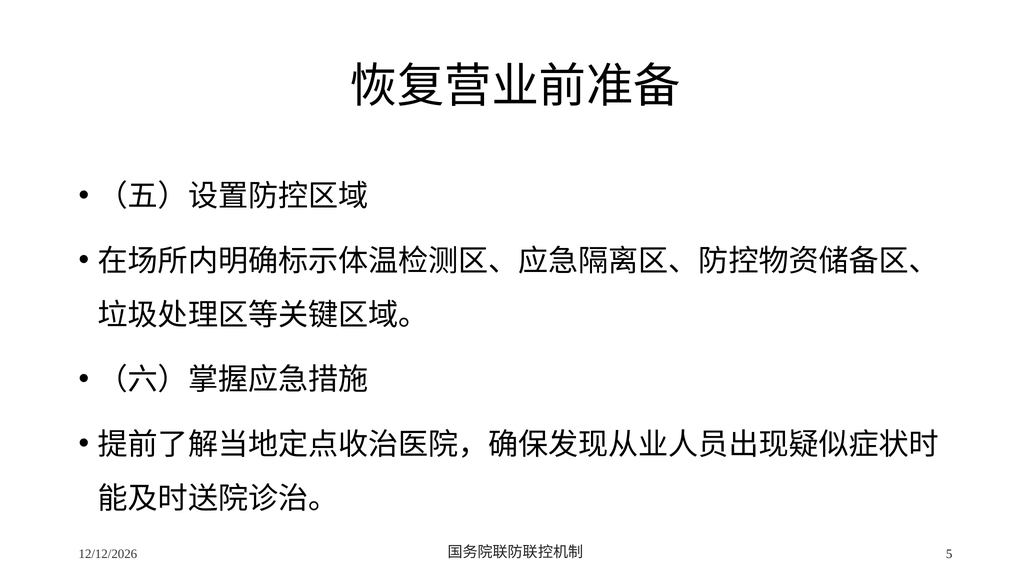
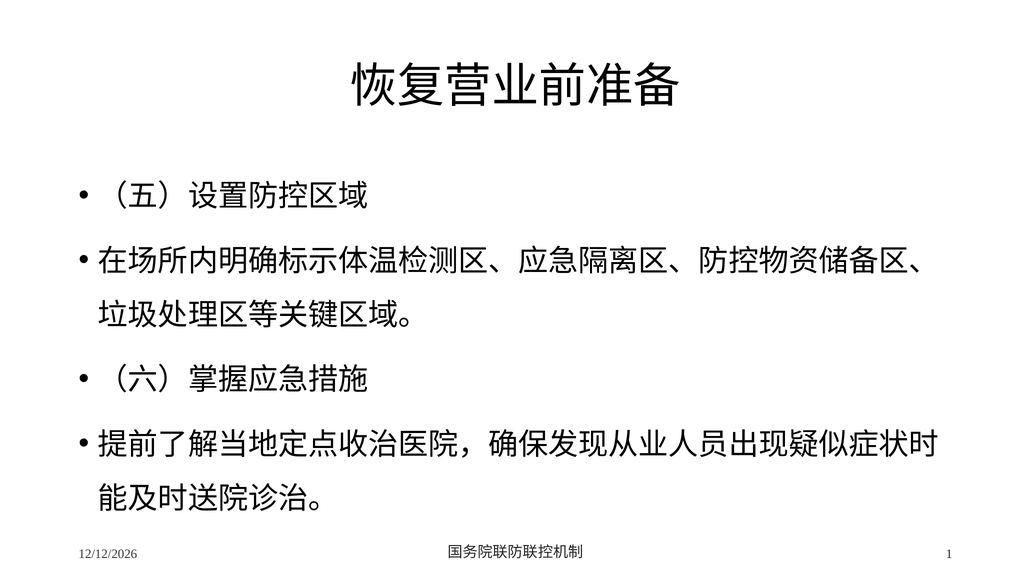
5: 5 -> 1
